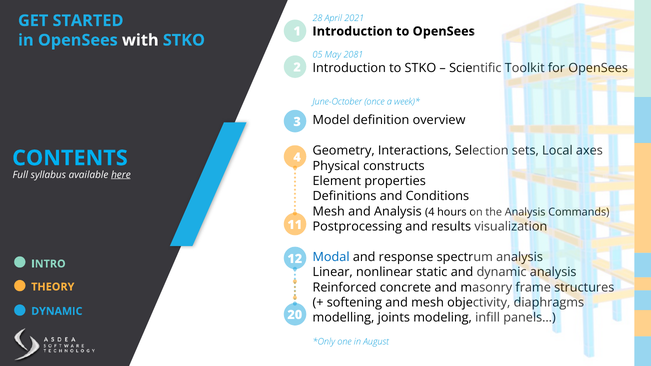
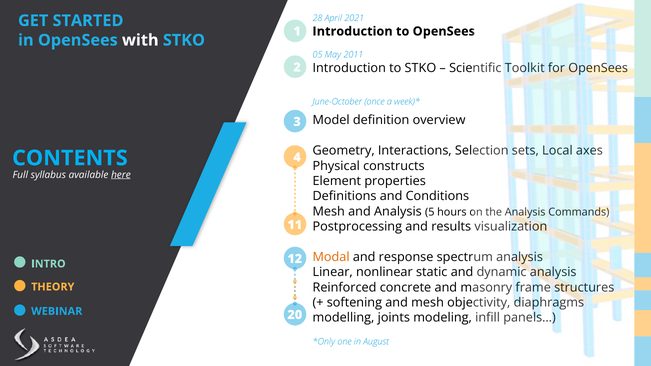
2081: 2081 -> 2011
Analysis 4: 4 -> 5
Modal colour: blue -> orange
DYNAMIC at (57, 311): DYNAMIC -> WEBINAR
